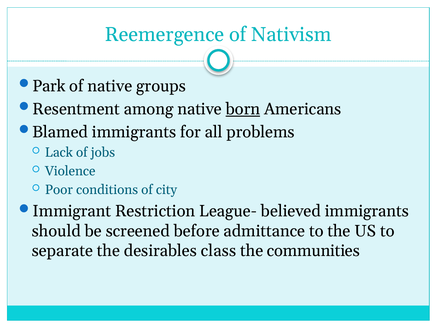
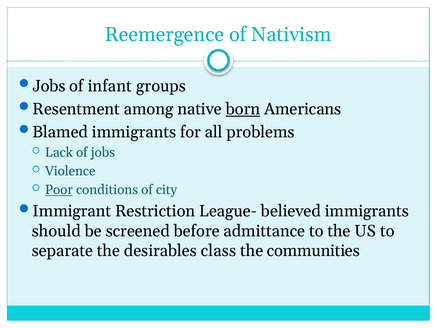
Park at (49, 86): Park -> Jobs
of native: native -> infant
Poor underline: none -> present
